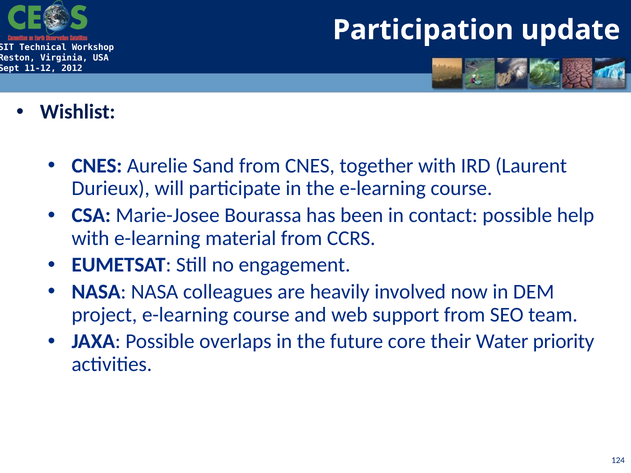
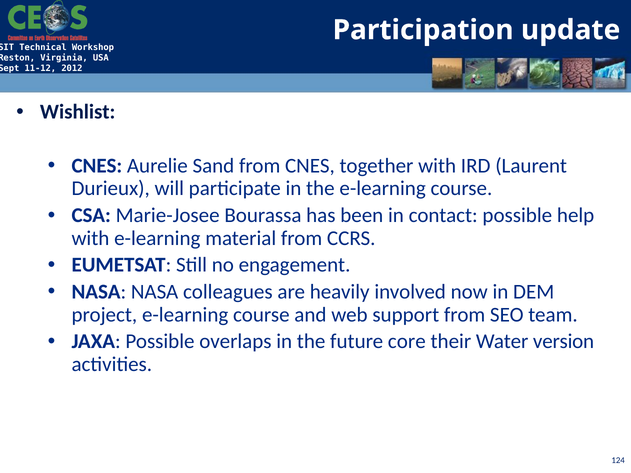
priority: priority -> version
